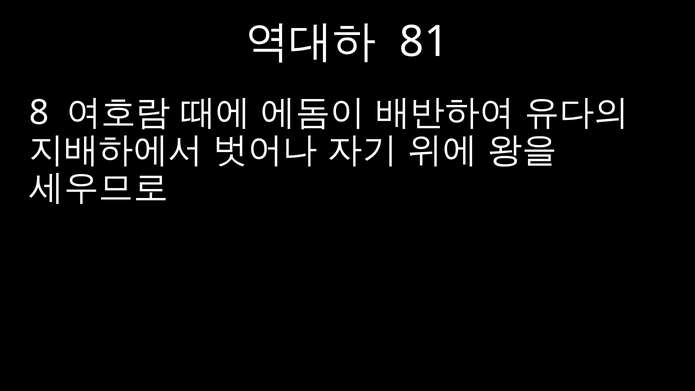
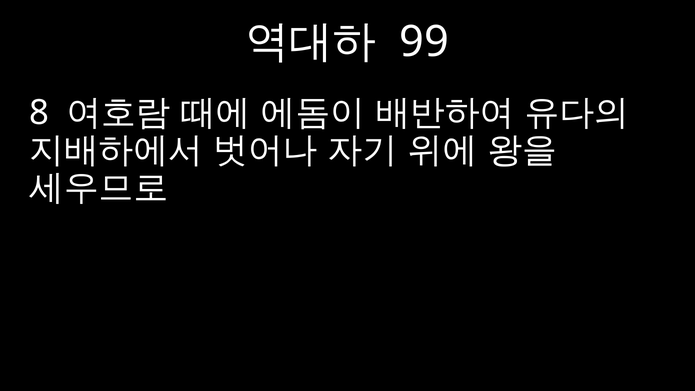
81: 81 -> 99
